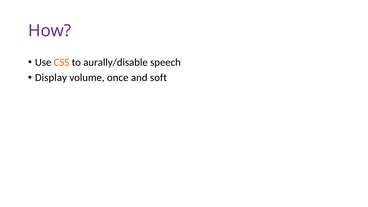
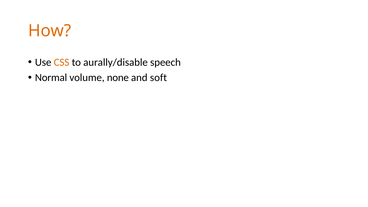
How colour: purple -> orange
Display: Display -> Normal
once: once -> none
